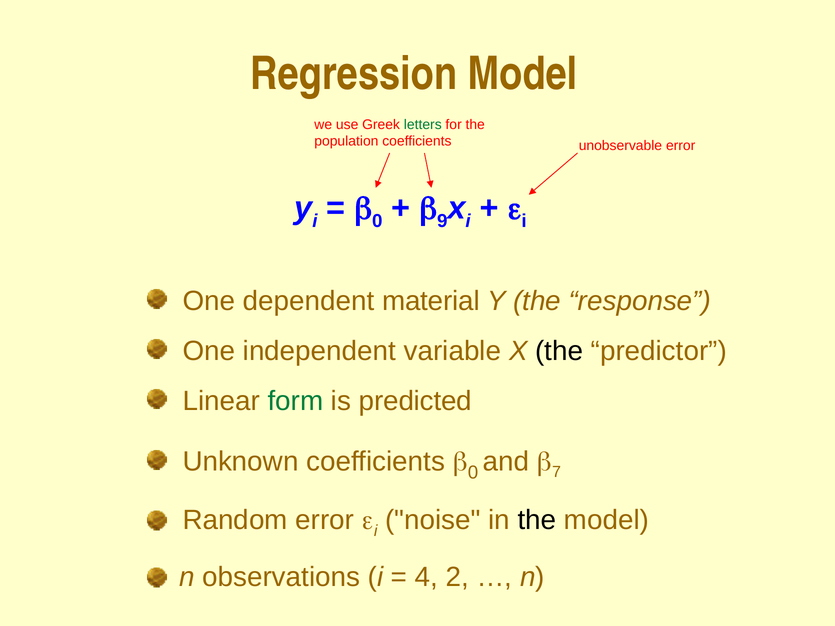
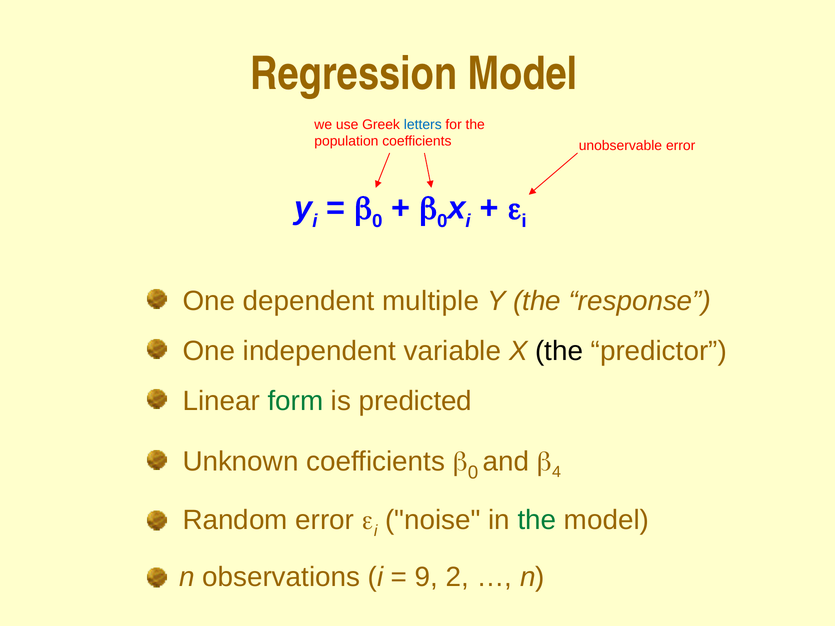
letters colour: green -> blue
9 at (442, 221): 9 -> 0
material: material -> multiple
7: 7 -> 4
the at (537, 520) colour: black -> green
4: 4 -> 9
